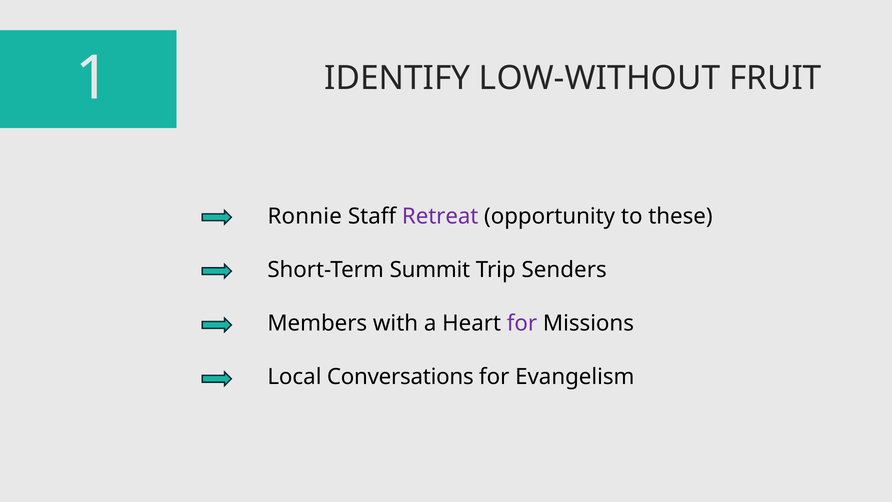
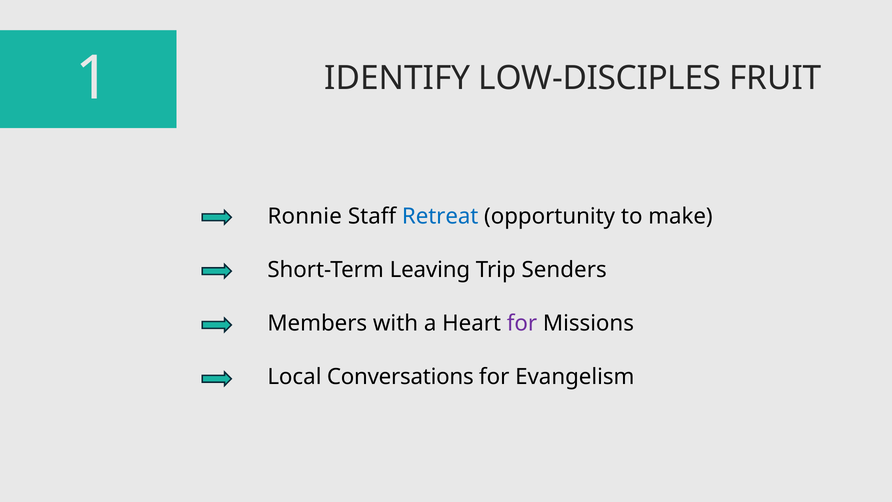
LOW-WITHOUT: LOW-WITHOUT -> LOW-DISCIPLES
Retreat colour: purple -> blue
these: these -> make
Summit: Summit -> Leaving
